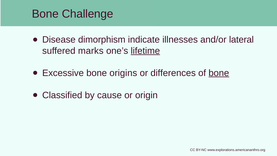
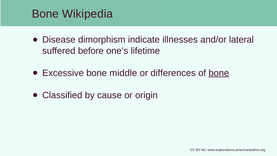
Challenge: Challenge -> Wikipedia
marks: marks -> before
lifetime underline: present -> none
origins: origins -> middle
